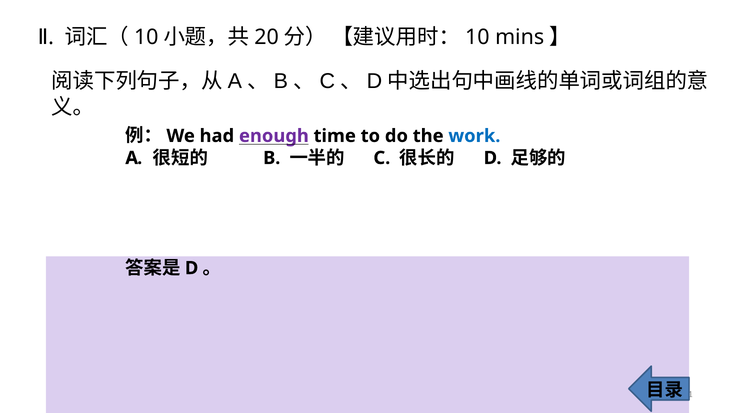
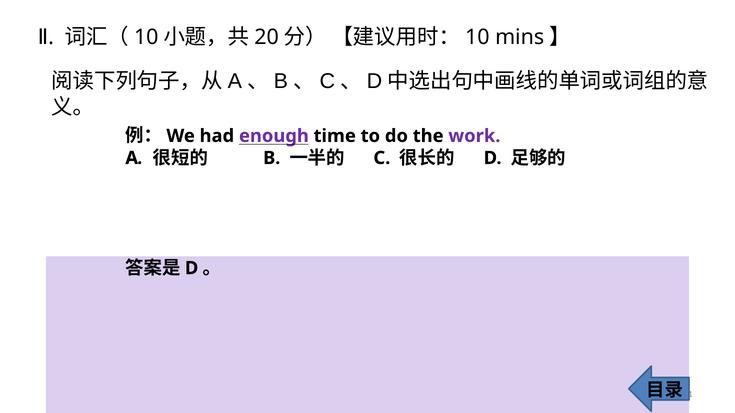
work colour: blue -> purple
